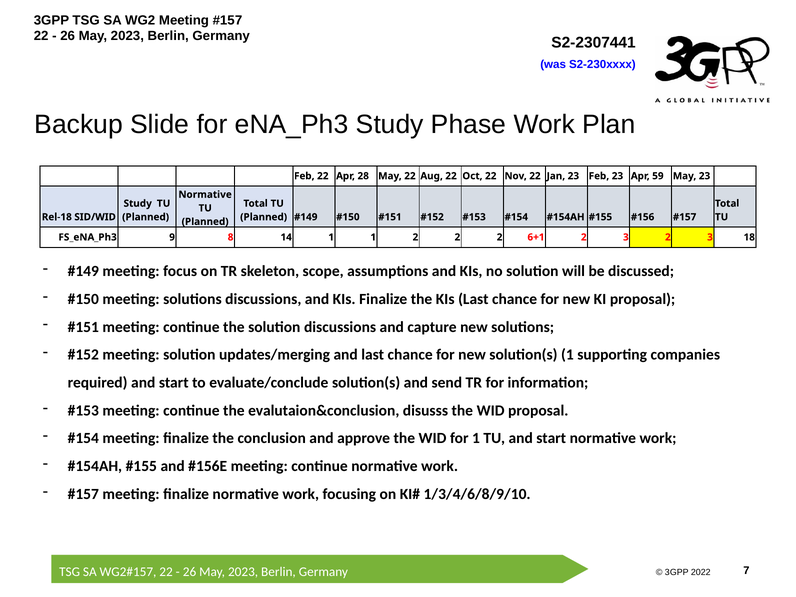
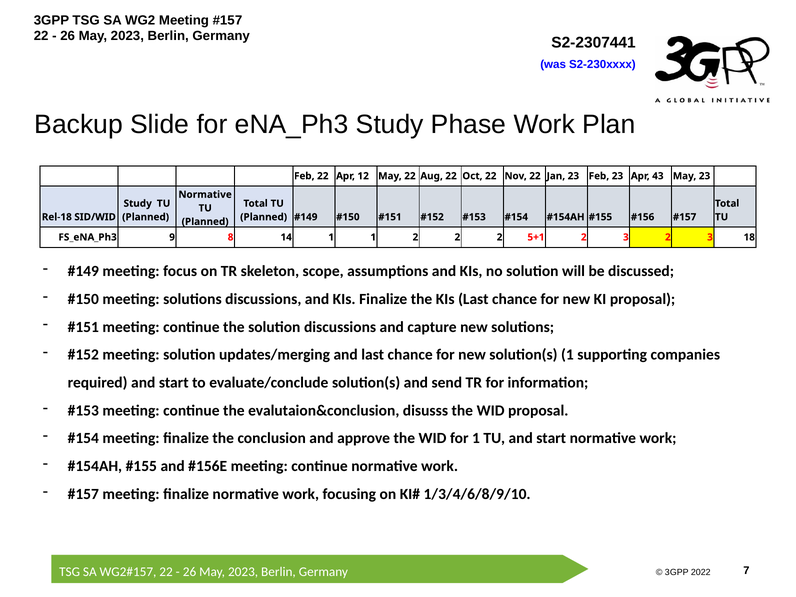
28: 28 -> 12
59: 59 -> 43
6+1: 6+1 -> 5+1
